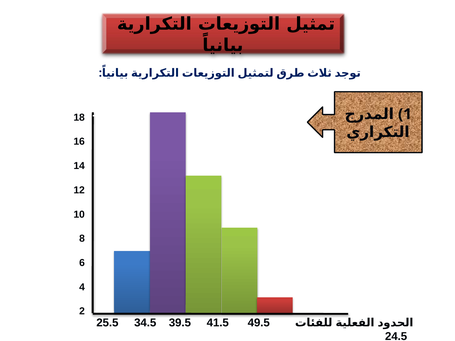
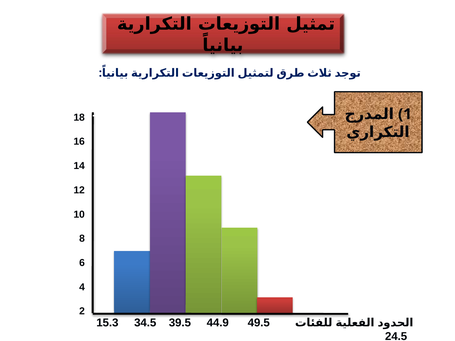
25.5: 25.5 -> 15.3
41.5: 41.5 -> 44.9
